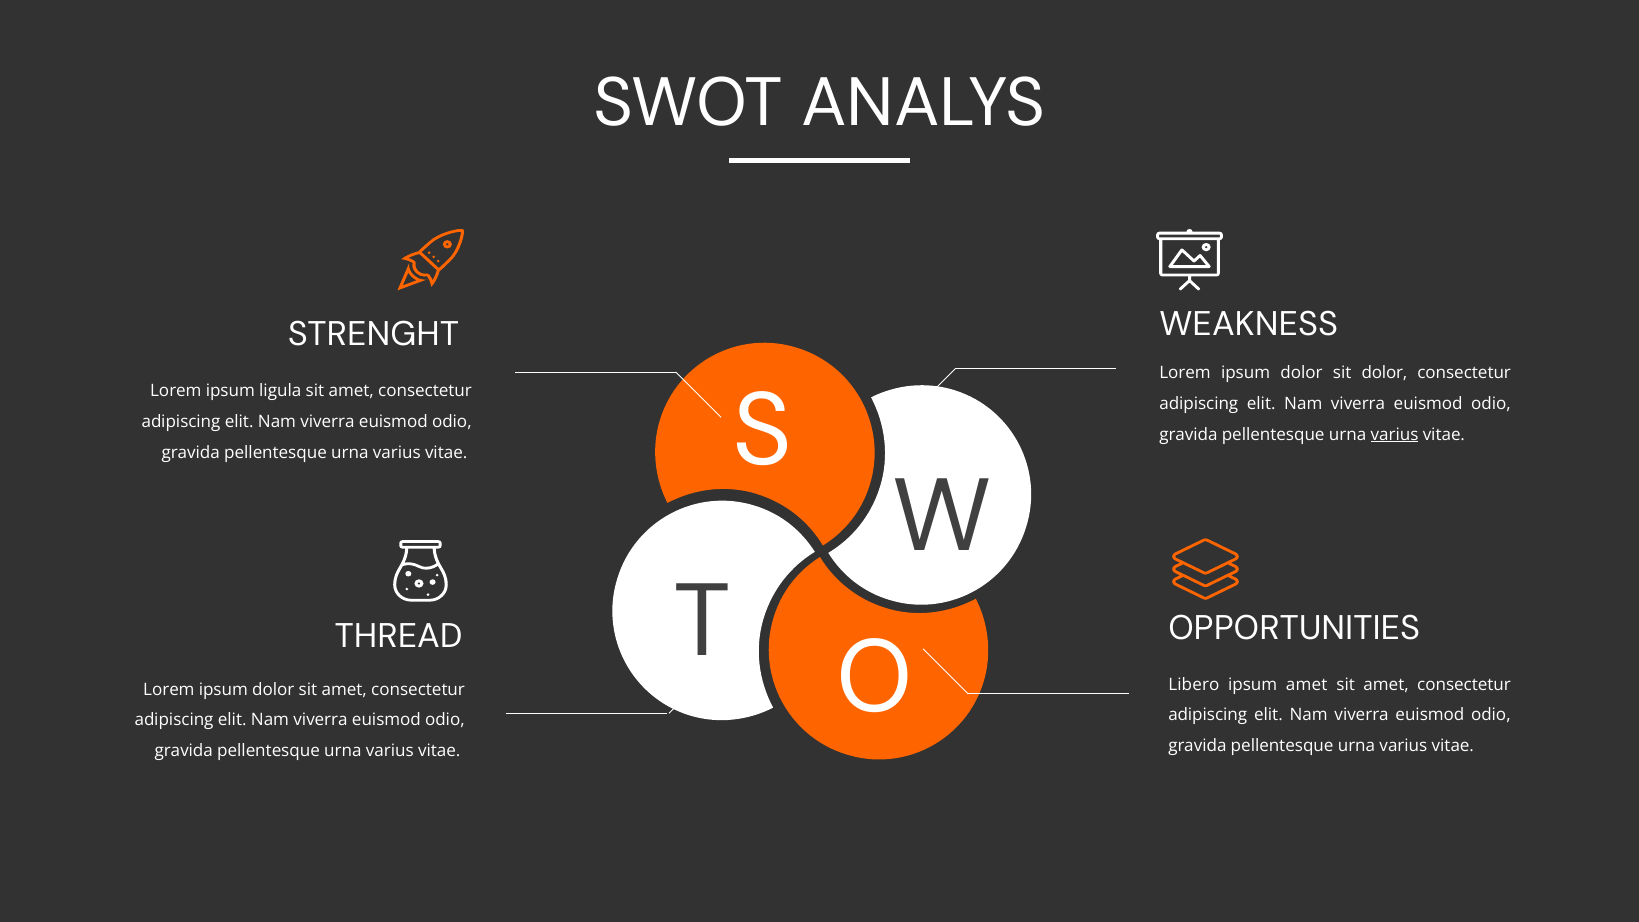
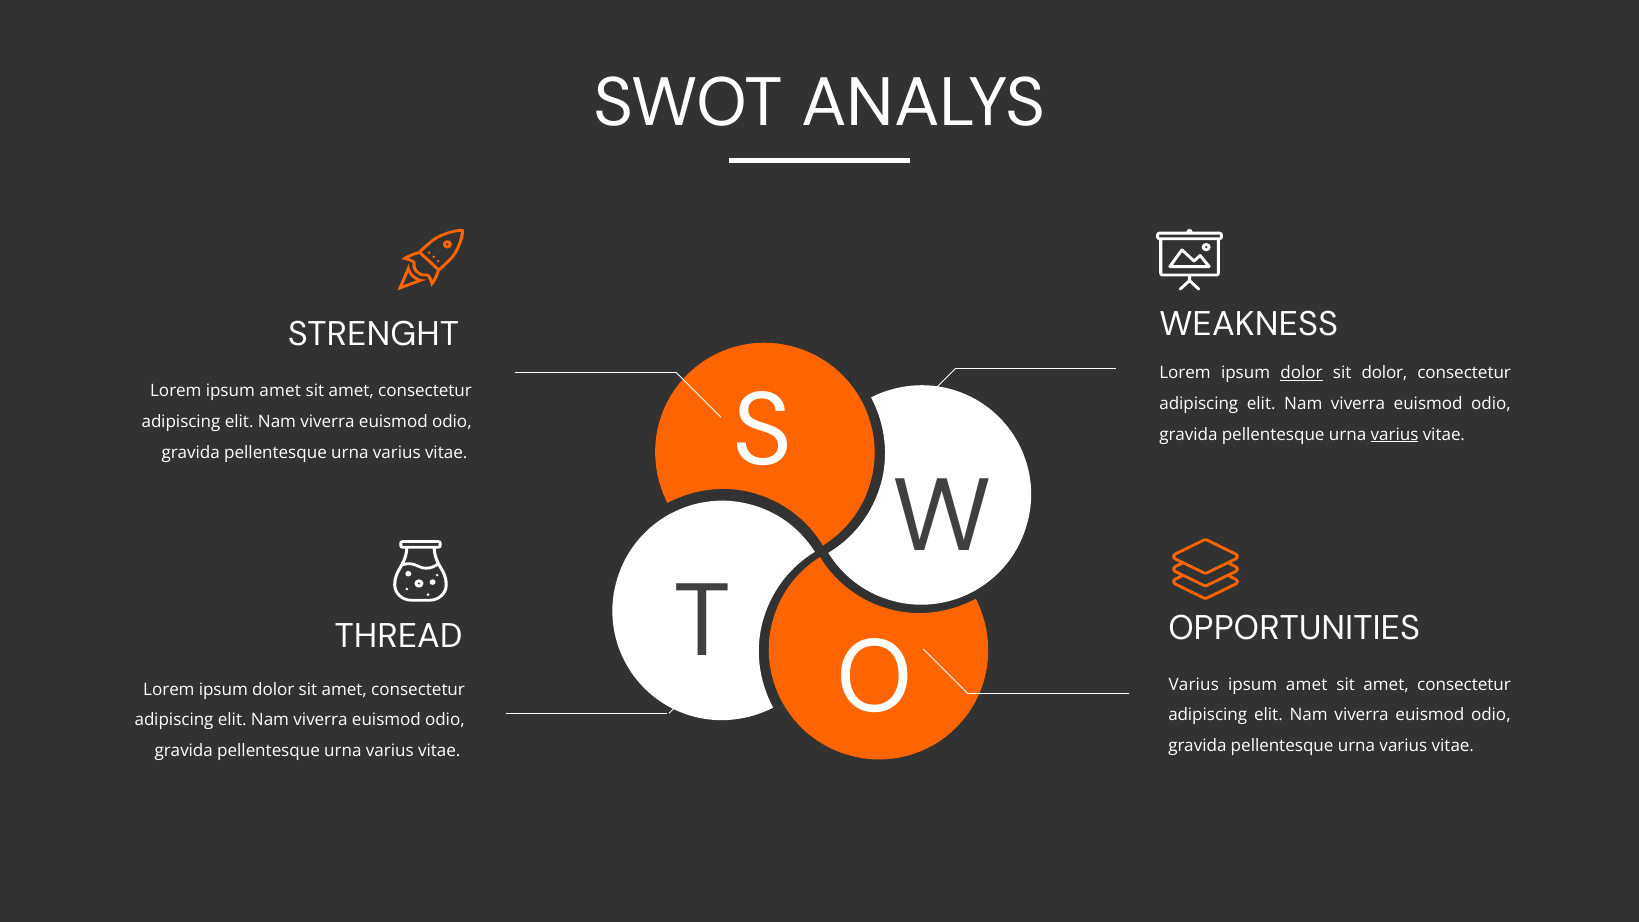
dolor at (1301, 373) underline: none -> present
Lorem ipsum ligula: ligula -> amet
Libero at (1194, 684): Libero -> Varius
